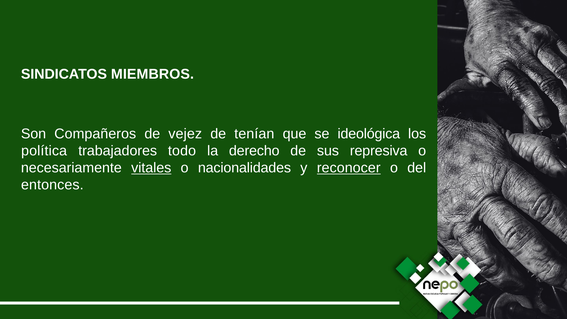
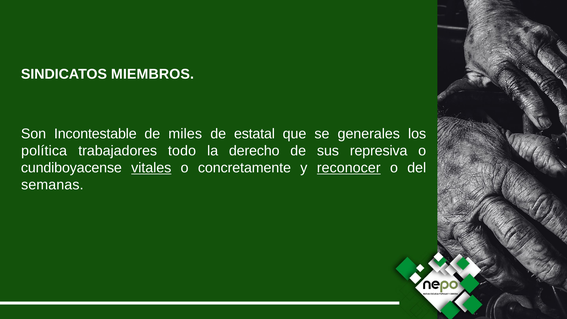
Compañeros: Compañeros -> Incontestable
vejez: vejez -> miles
tenían: tenían -> estatal
ideológica: ideológica -> generales
necesariamente: necesariamente -> cundiboyacense
nacionalidades: nacionalidades -> concretamente
entonces: entonces -> semanas
